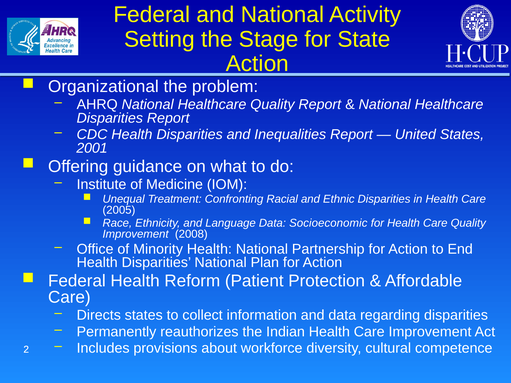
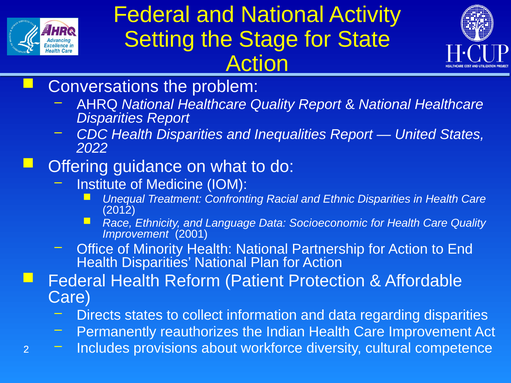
Organizational: Organizational -> Conversations
2001: 2001 -> 2022
2005: 2005 -> 2012
2008: 2008 -> 2001
